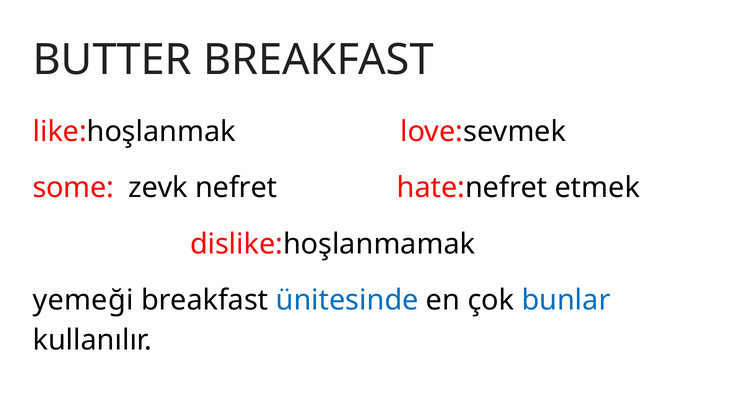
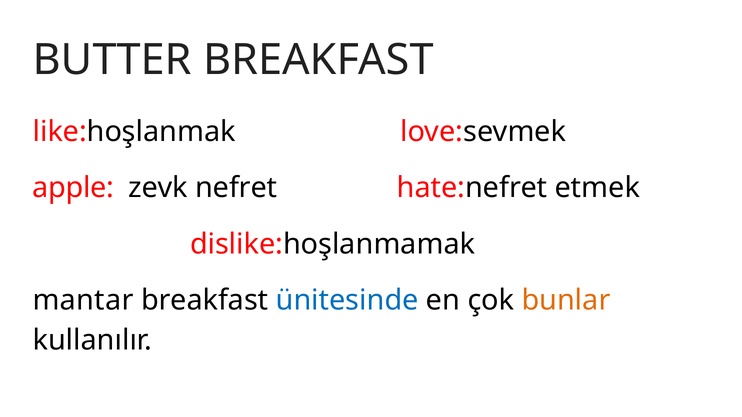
some: some -> apple
yemeği: yemeği -> mantar
bunlar colour: blue -> orange
